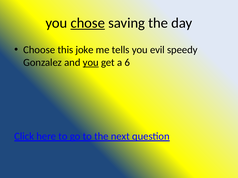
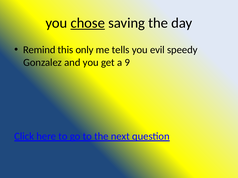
Choose: Choose -> Remind
joke: joke -> only
you at (91, 63) underline: present -> none
6: 6 -> 9
